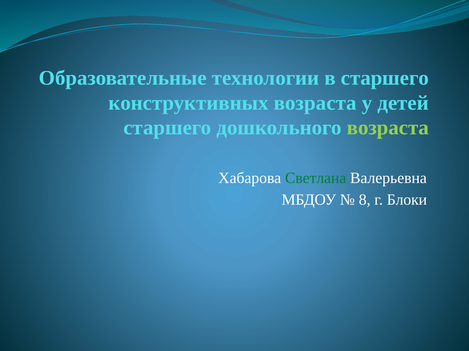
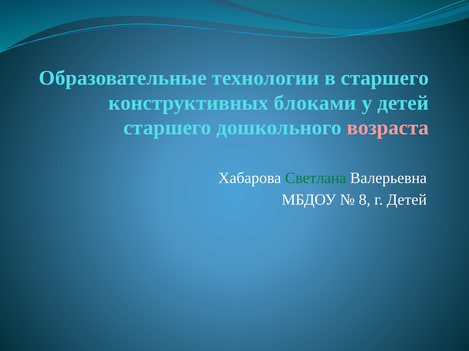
конструктивных возраста: возраста -> блоками
возраста at (388, 128) colour: light green -> pink
г Блоки: Блоки -> Детей
